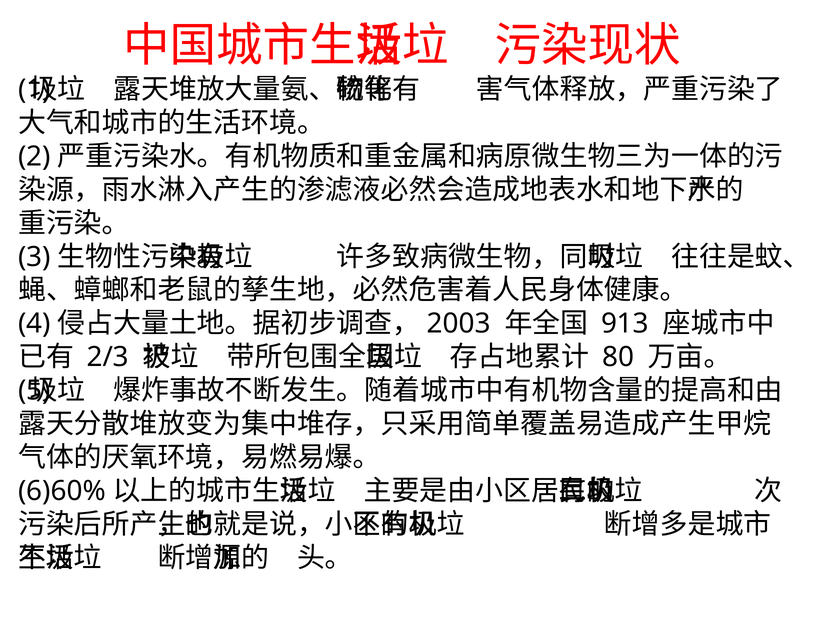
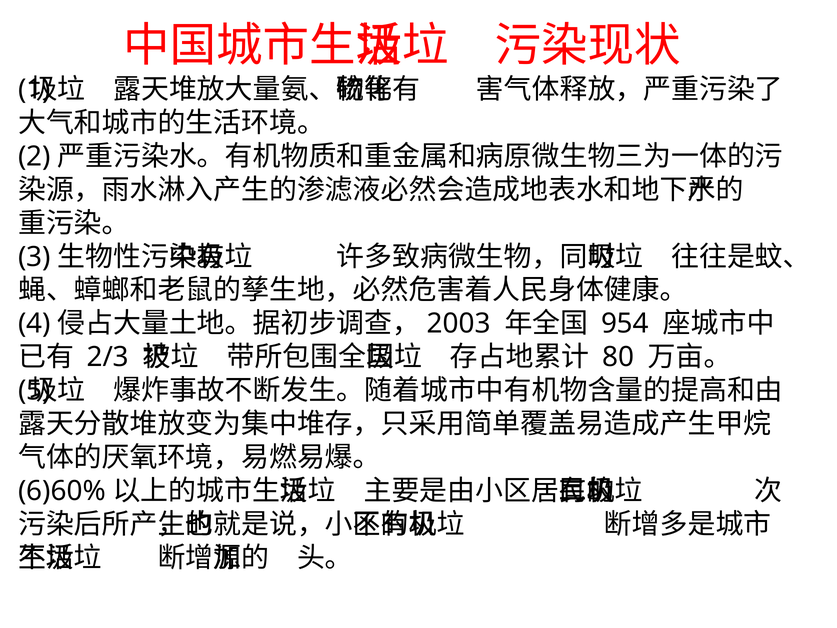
913: 913 -> 954
